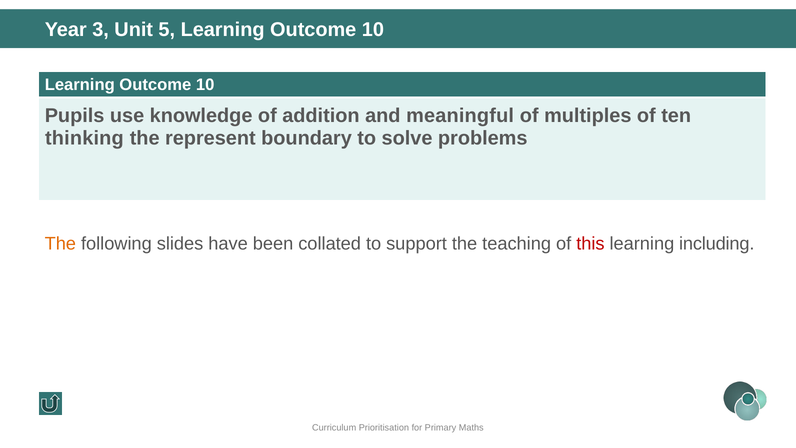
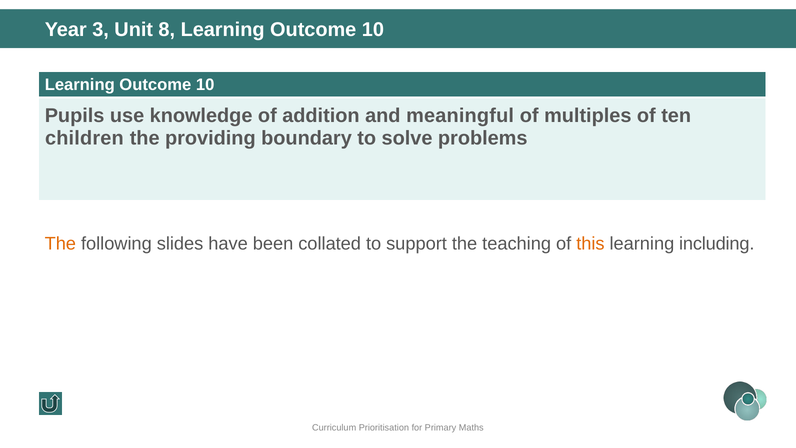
5: 5 -> 8
thinking: thinking -> children
represent: represent -> providing
this colour: red -> orange
